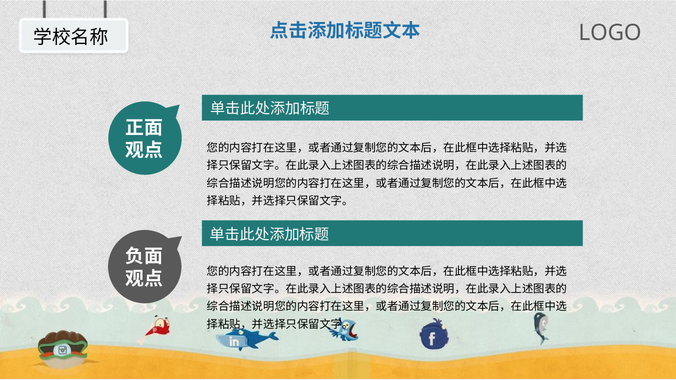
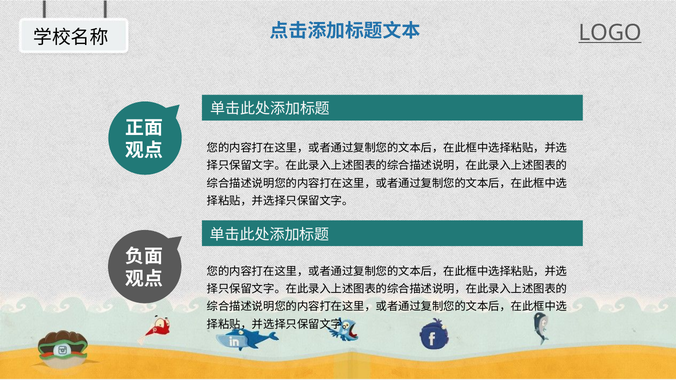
LOGO underline: none -> present
